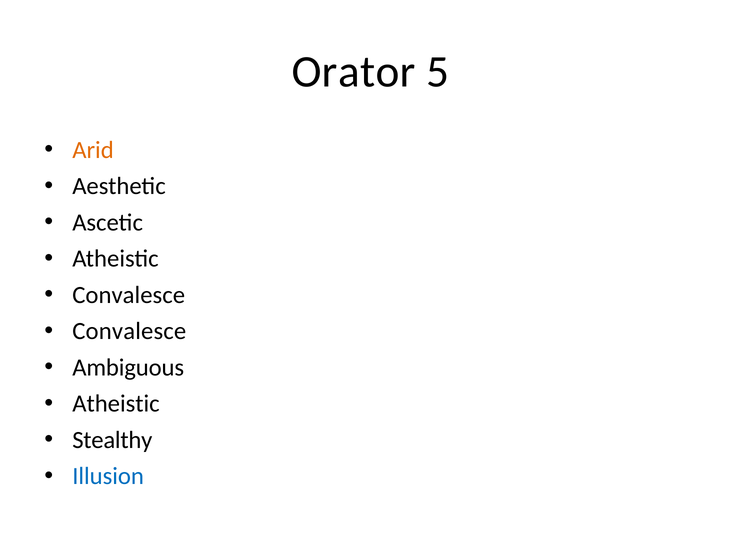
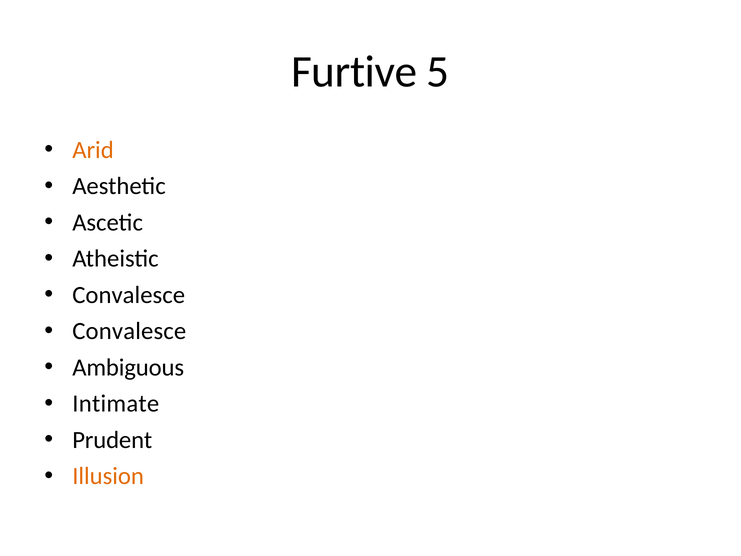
Orator: Orator -> Furtive
Atheistic at (116, 404): Atheistic -> Intimate
Stealthy: Stealthy -> Prudent
Illusion colour: blue -> orange
